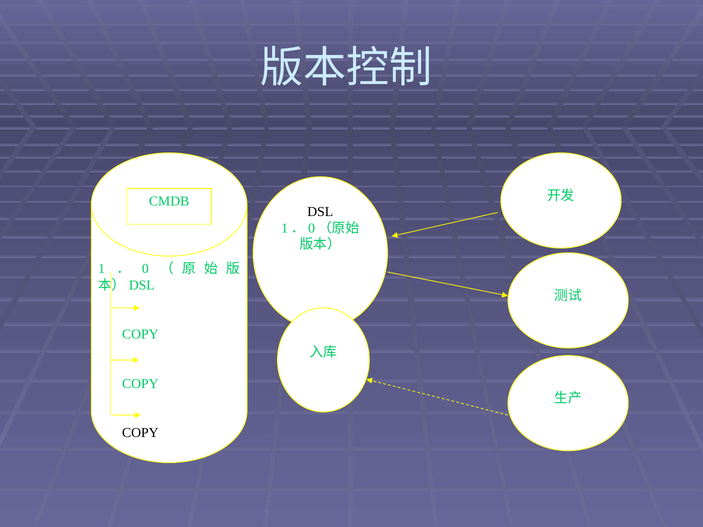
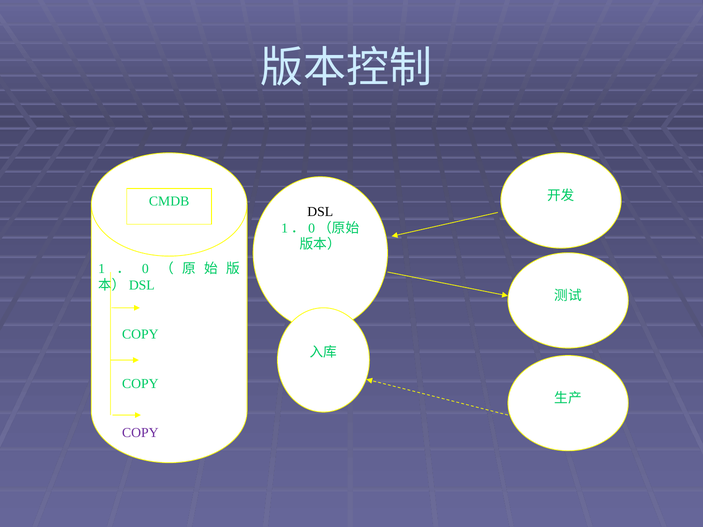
COPY at (140, 433) colour: black -> purple
